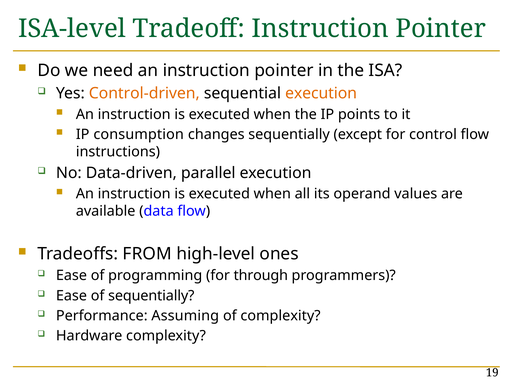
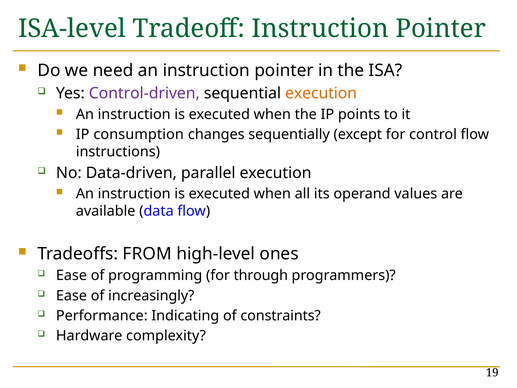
Control-driven colour: orange -> purple
of sequentially: sequentially -> increasingly
Assuming: Assuming -> Indicating
of complexity: complexity -> constraints
